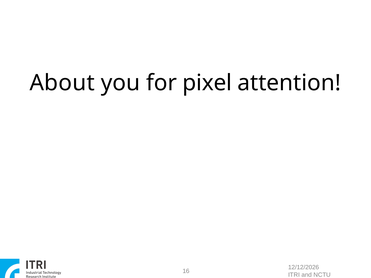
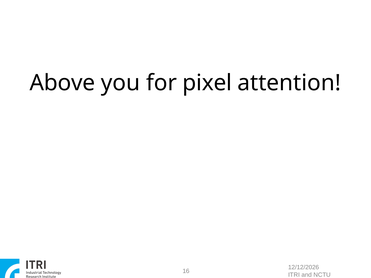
About: About -> Above
